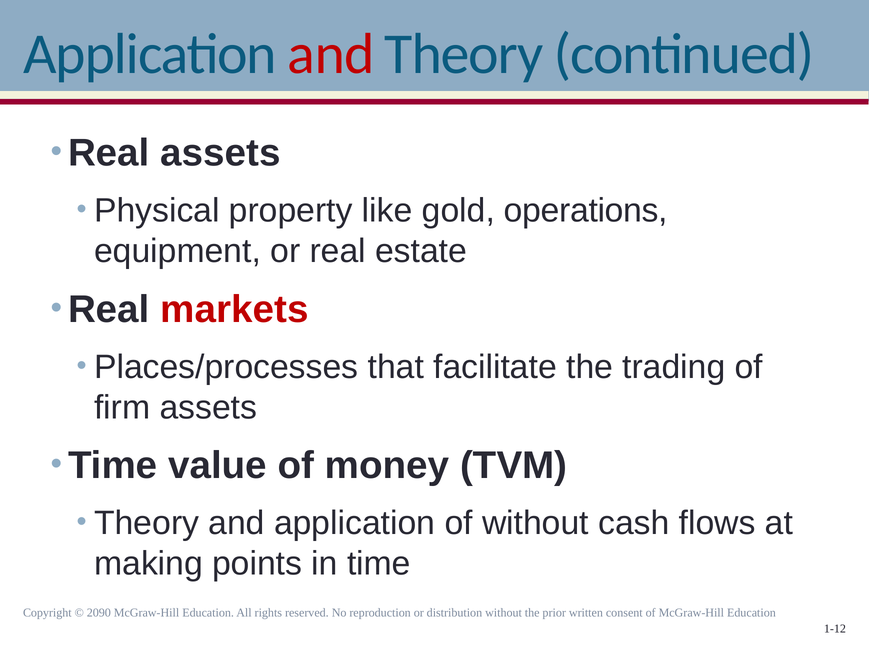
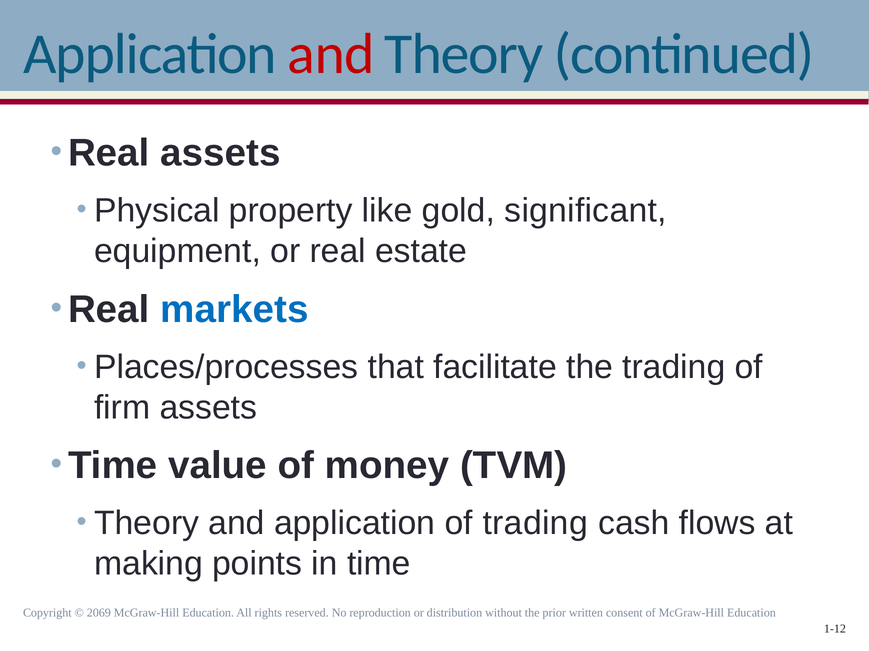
operations: operations -> significant
markets colour: red -> blue
of without: without -> trading
2090: 2090 -> 2069
